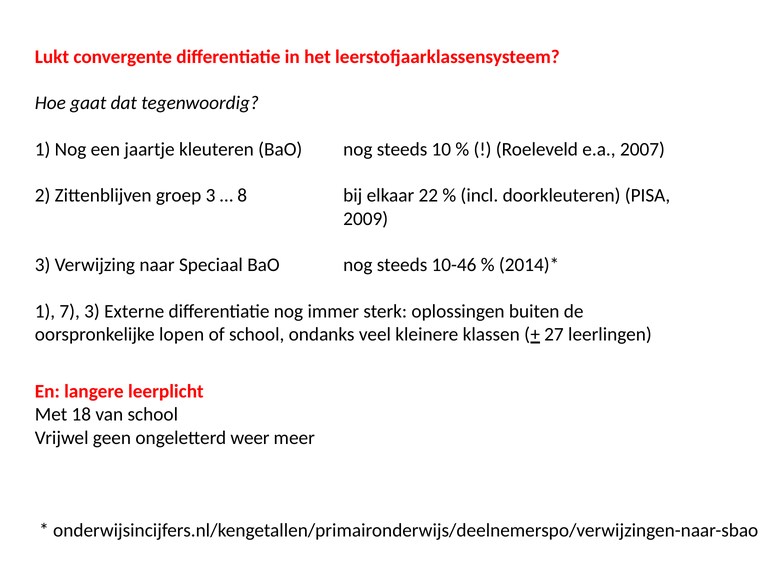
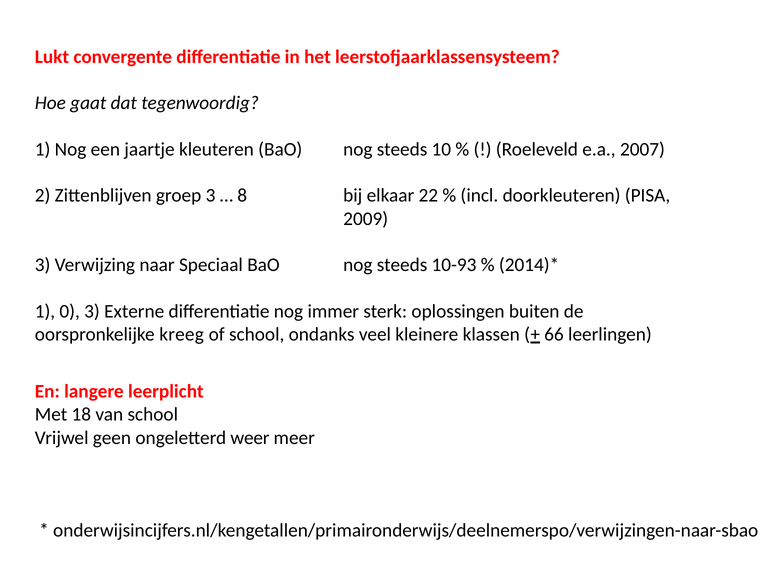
10-46: 10-46 -> 10-93
7: 7 -> 0
lopen: lopen -> kreeg
27: 27 -> 66
